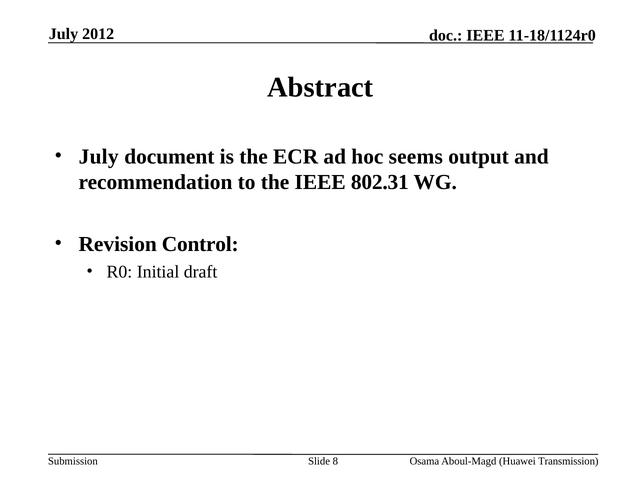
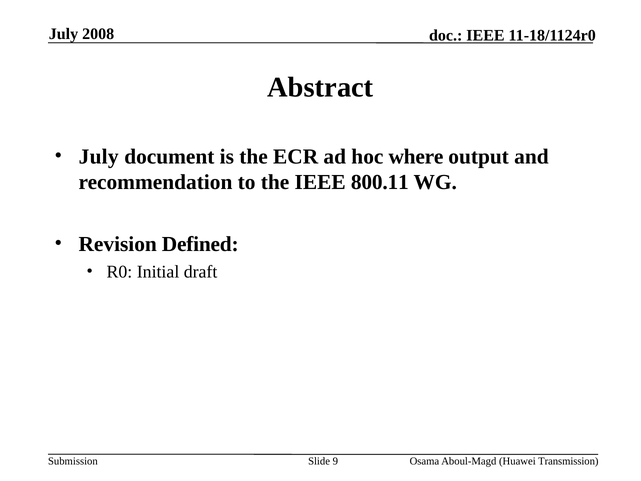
2012: 2012 -> 2008
seems: seems -> where
802.31: 802.31 -> 800.11
Control: Control -> Defined
8: 8 -> 9
